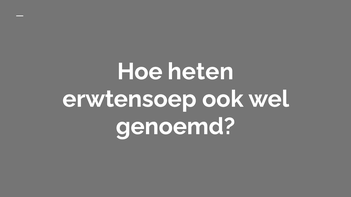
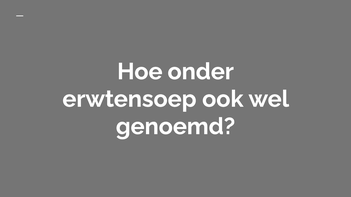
heten: heten -> onder
